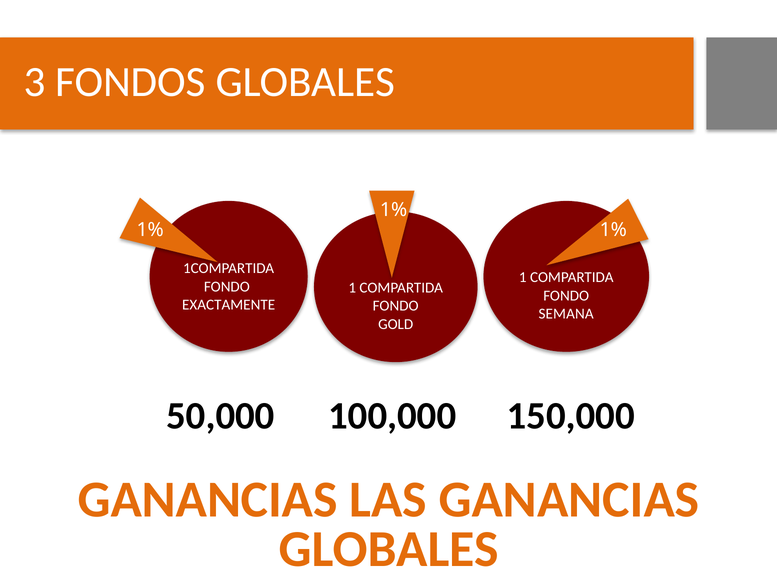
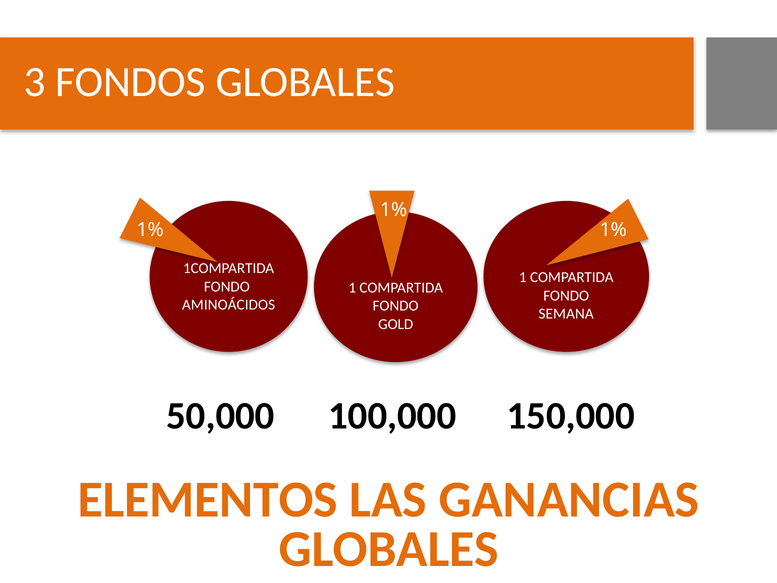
EXACTAMENTE: EXACTAMENTE -> AMINOÁCIDOS
GANANCIAS at (208, 499): GANANCIAS -> ELEMENTOS
